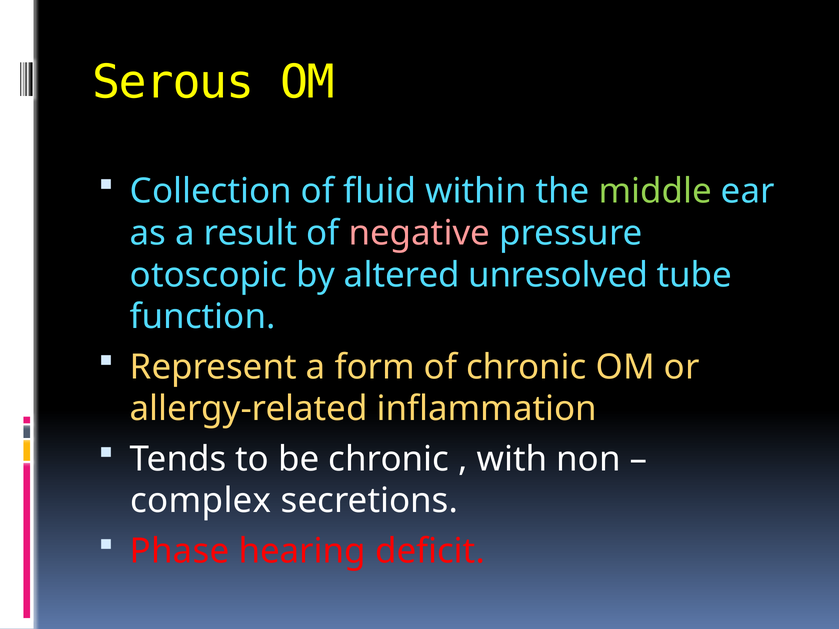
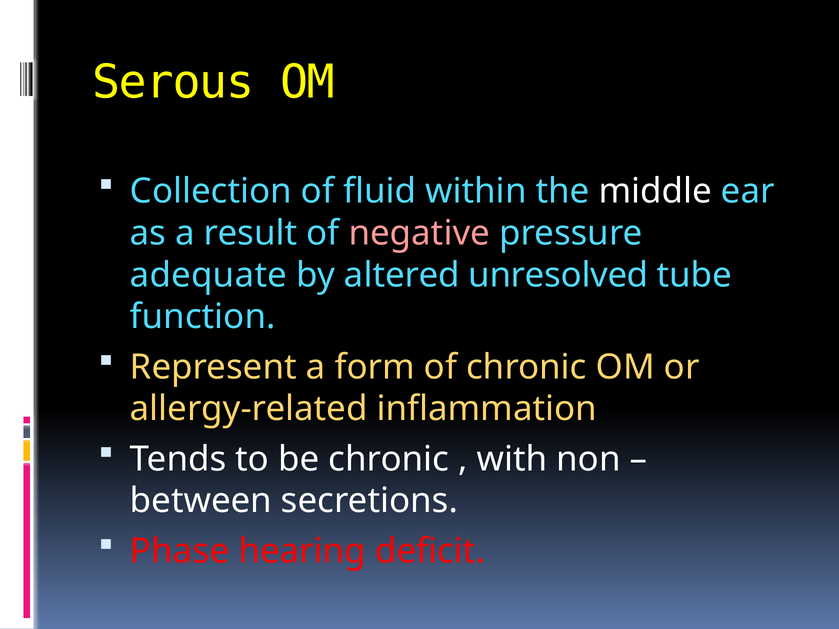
middle colour: light green -> white
otoscopic: otoscopic -> adequate
complex: complex -> between
